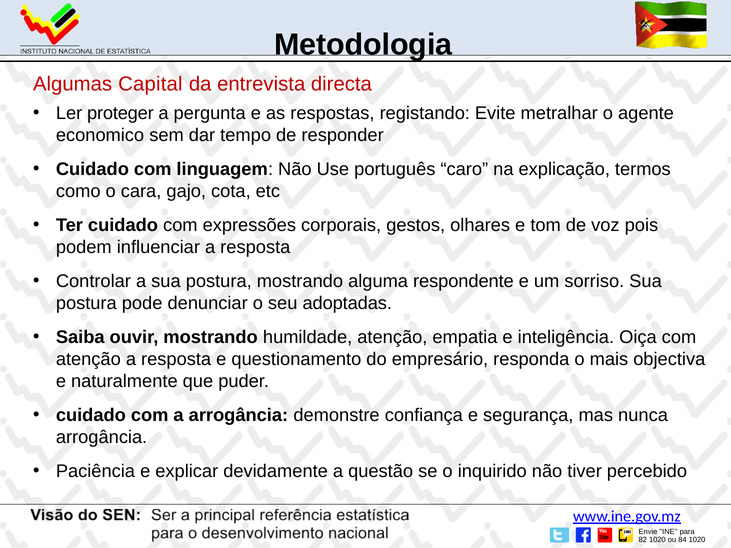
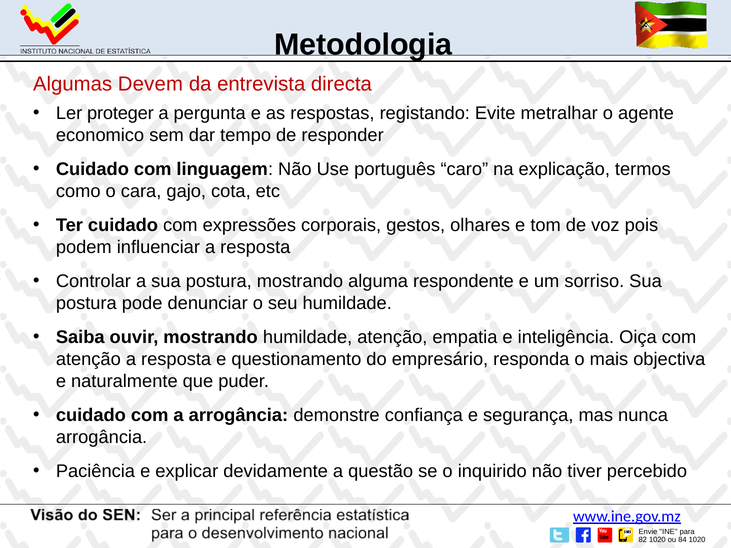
Capital: Capital -> Devem
seu adoptadas: adoptadas -> humildade
